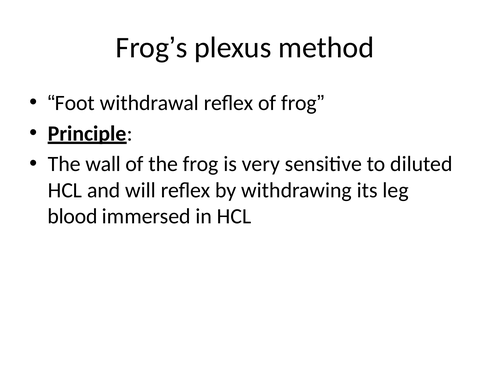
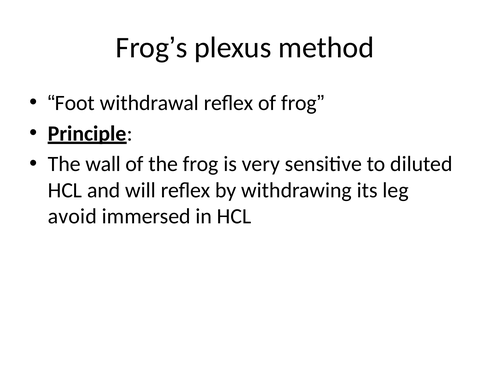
blood: blood -> avoid
